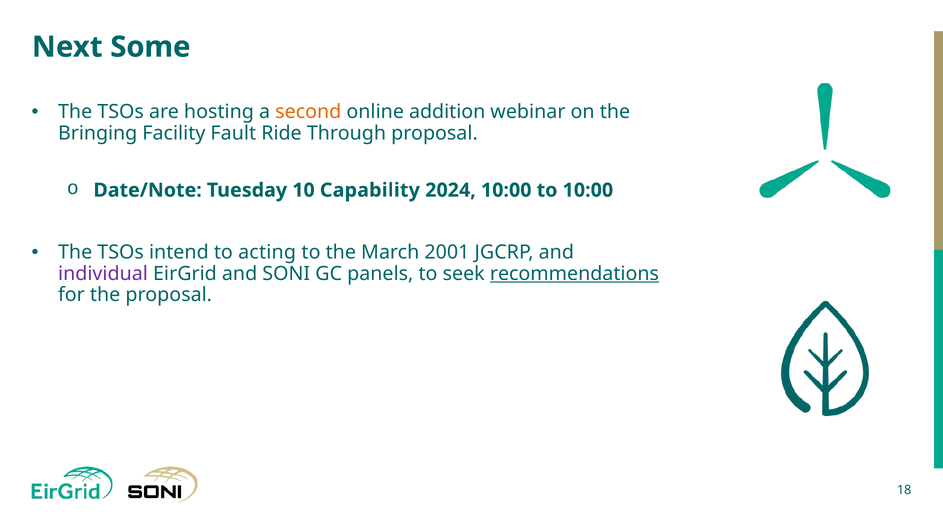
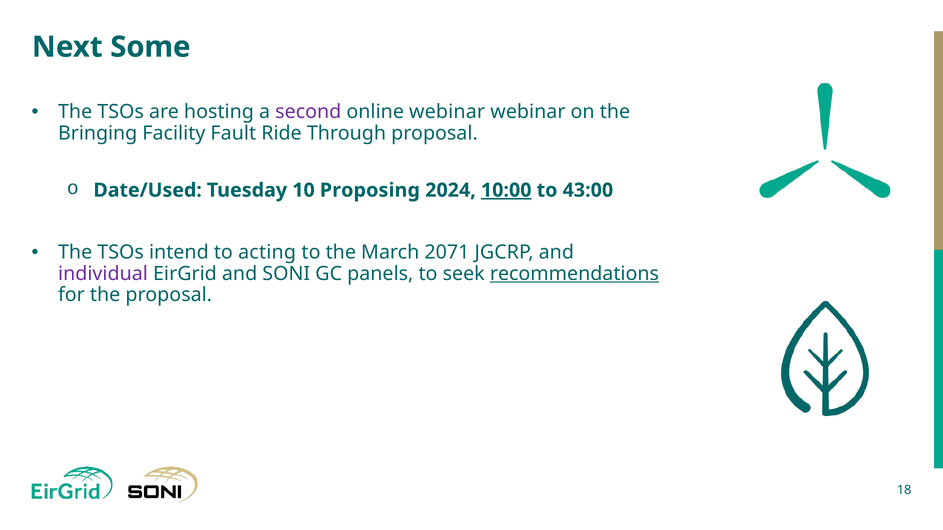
second colour: orange -> purple
online addition: addition -> webinar
Date/Note: Date/Note -> Date/Used
Capability: Capability -> Proposing
10:00 at (506, 190) underline: none -> present
to 10:00: 10:00 -> 43:00
2001: 2001 -> 2071
